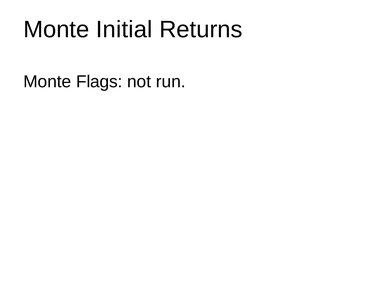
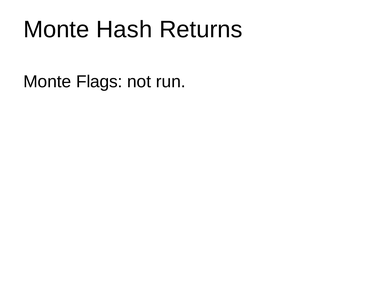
Initial: Initial -> Hash
